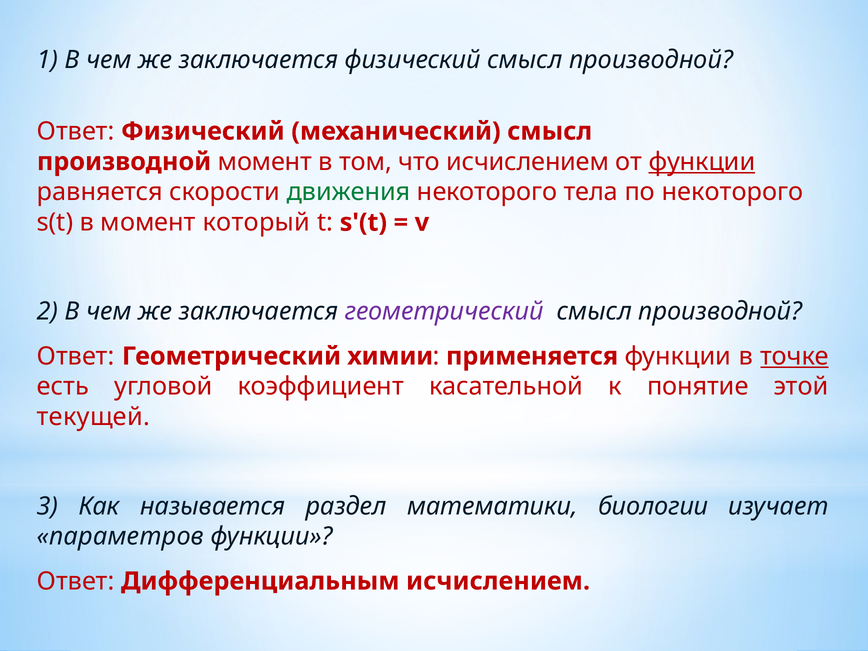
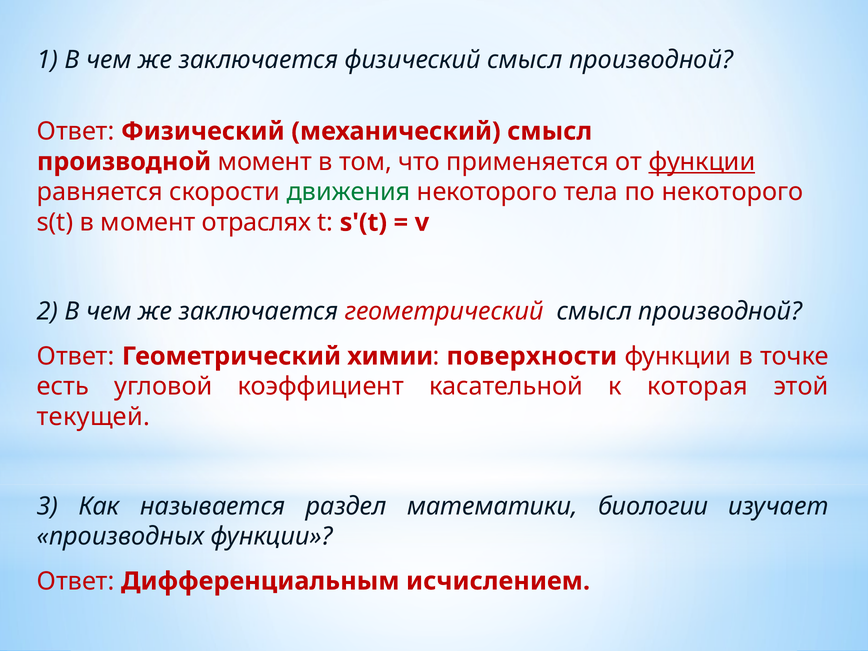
что исчислением: исчислением -> применяется
который: который -> отраслях
геометрический at (444, 312) colour: purple -> red
применяется: применяется -> поверхности
точке underline: present -> none
понятие: понятие -> которая
параметров: параметров -> производных
